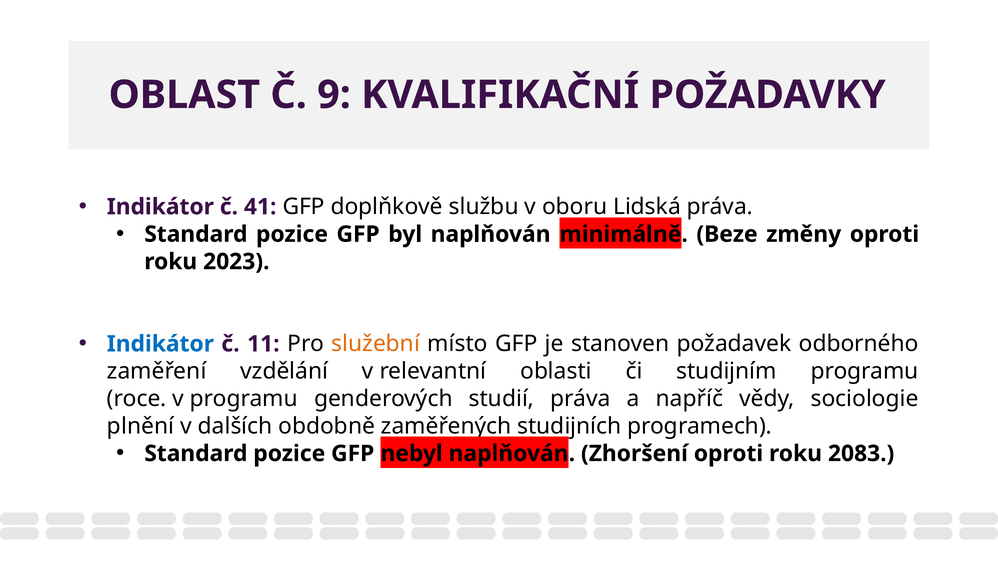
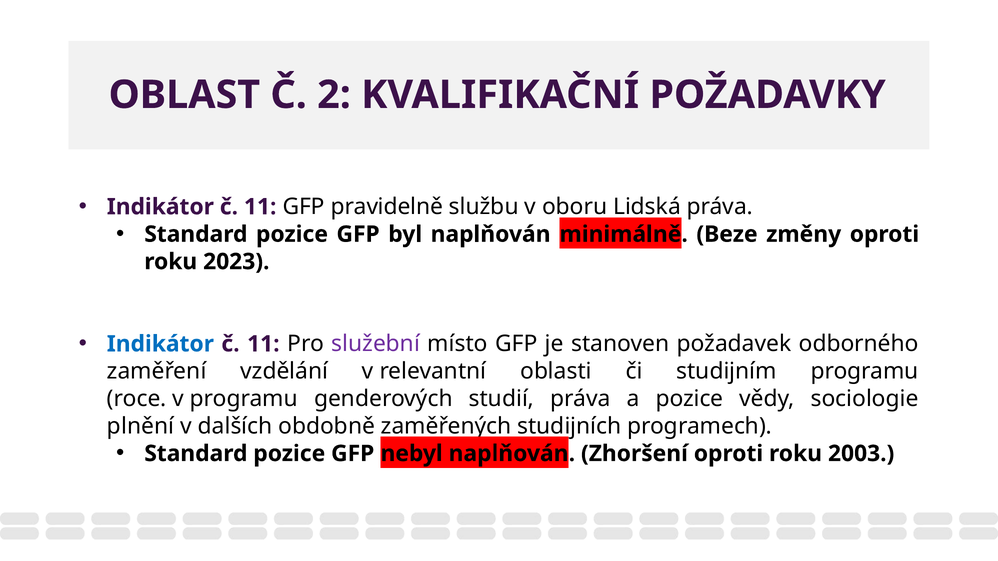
9: 9 -> 2
41 at (260, 207): 41 -> 11
doplňkově: doplňkově -> pravidelně
služební colour: orange -> purple
a napříč: napříč -> pozice
2083: 2083 -> 2003
